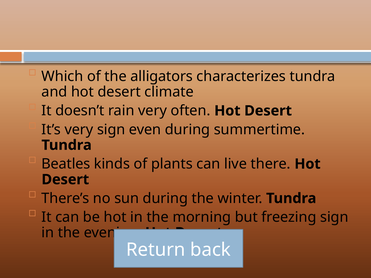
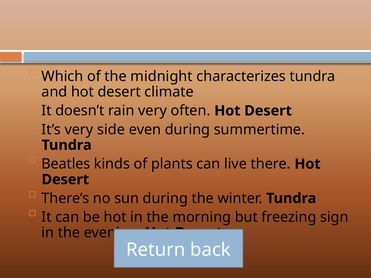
alligators: alligators -> midnight
very sign: sign -> side
